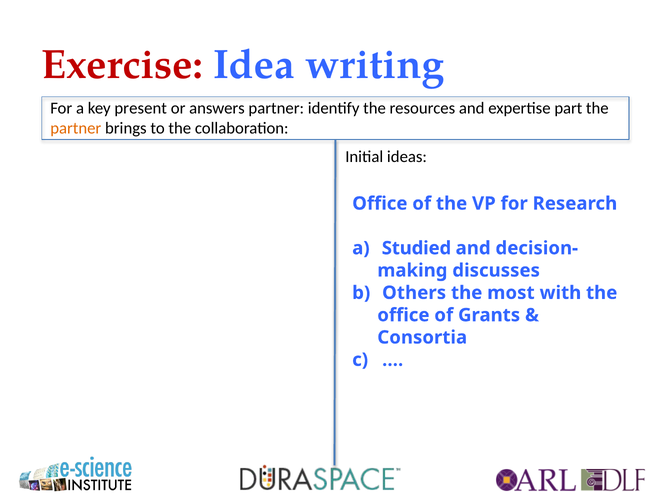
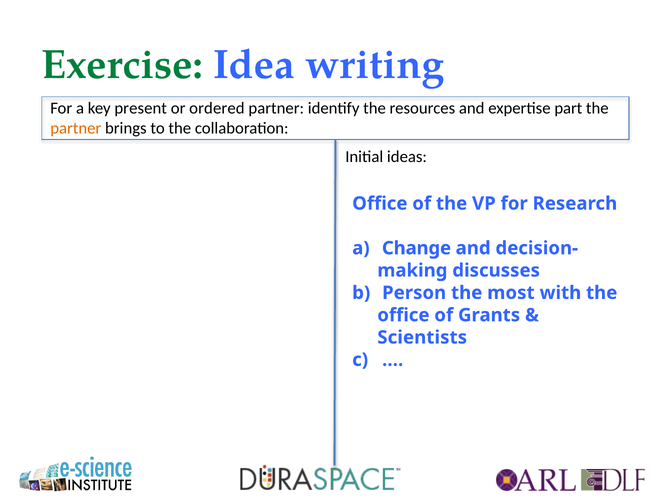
Exercise colour: red -> green
answers: answers -> ordered
Studied: Studied -> Change
Others: Others -> Person
Consortia: Consortia -> Scientists
